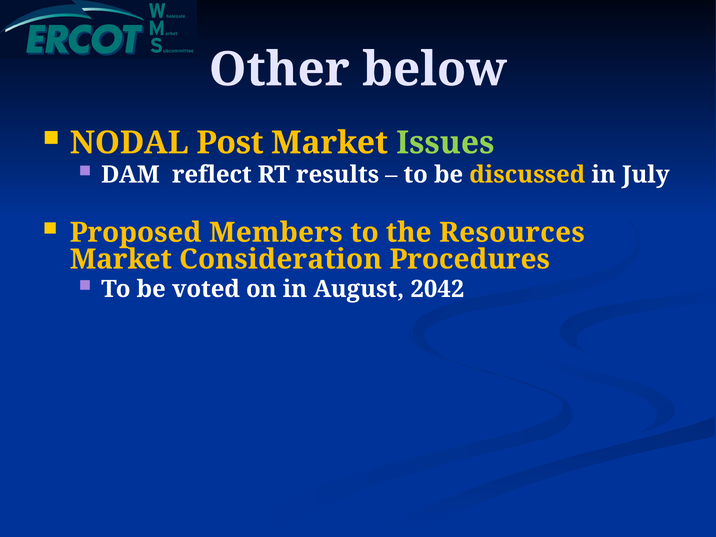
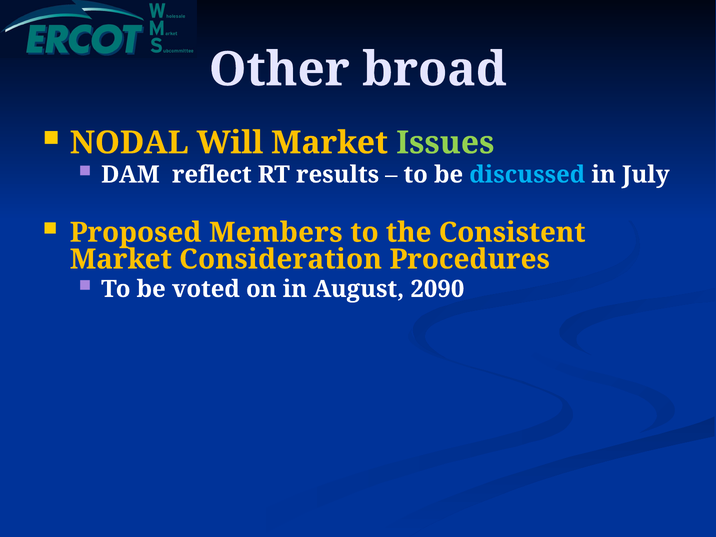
below: below -> broad
Post: Post -> Will
discussed colour: yellow -> light blue
Resources: Resources -> Consistent
2042: 2042 -> 2090
